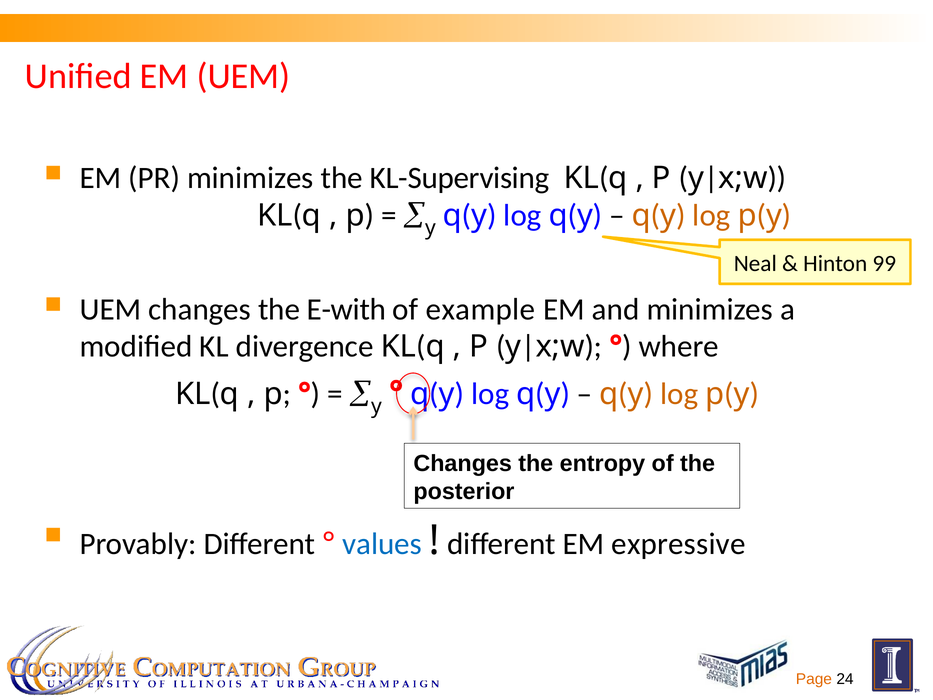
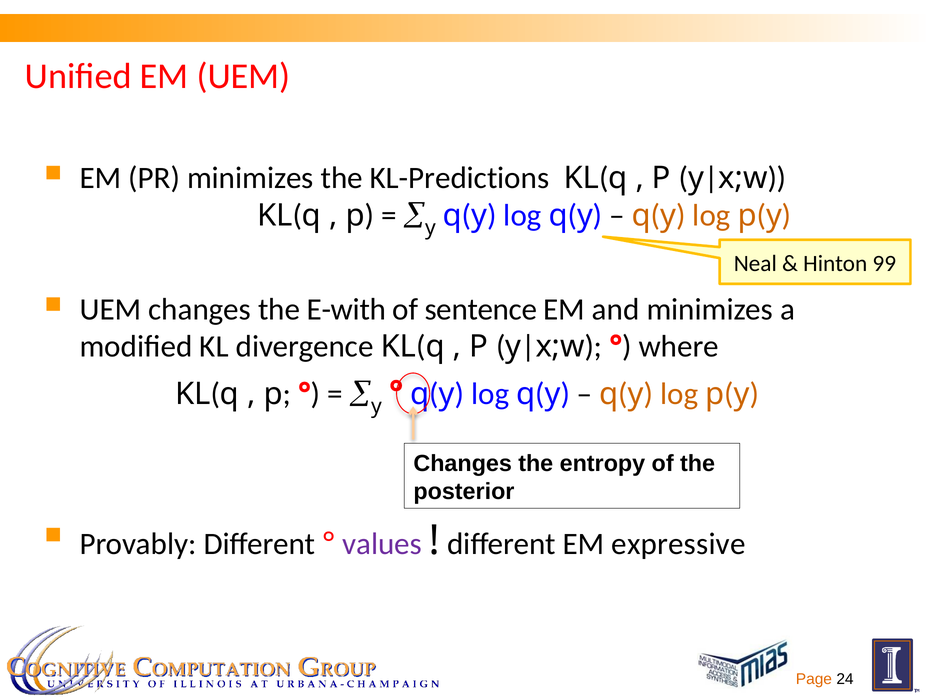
KL-Supervising: KL-Supervising -> KL-Predictions
example: example -> sentence
values colour: blue -> purple
